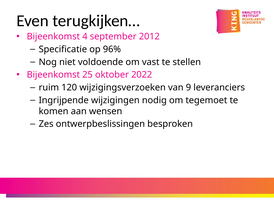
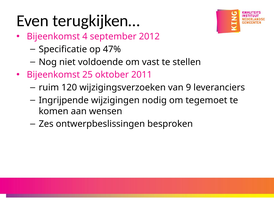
96%: 96% -> 47%
2022: 2022 -> 2011
